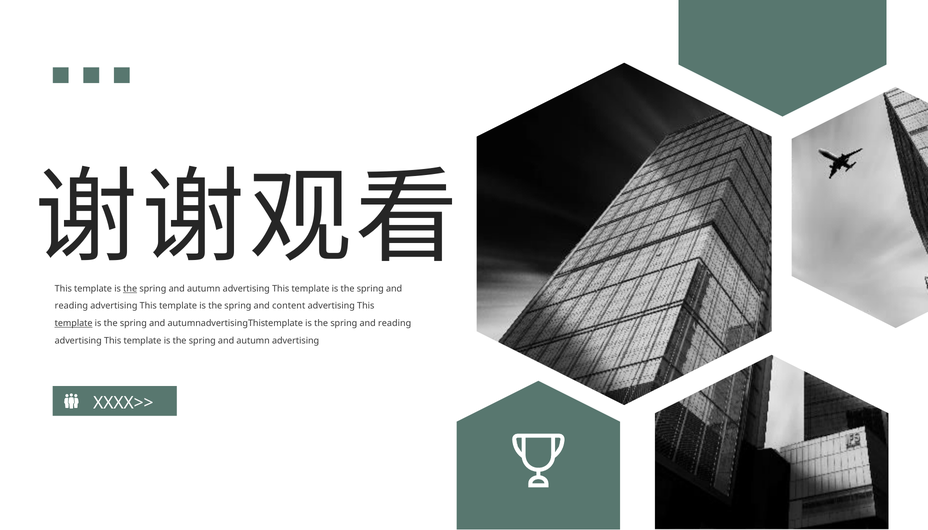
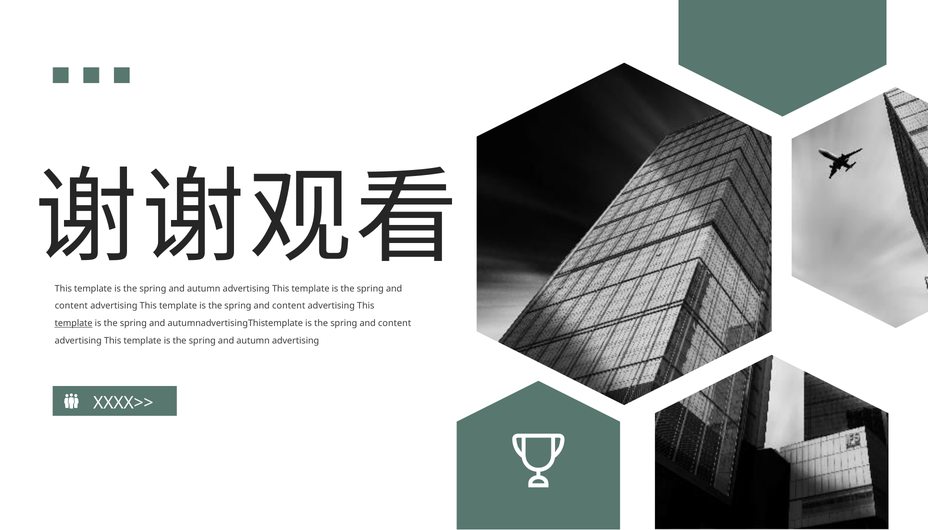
the at (130, 289) underline: present -> none
reading at (71, 306): reading -> content
reading at (395, 323): reading -> content
